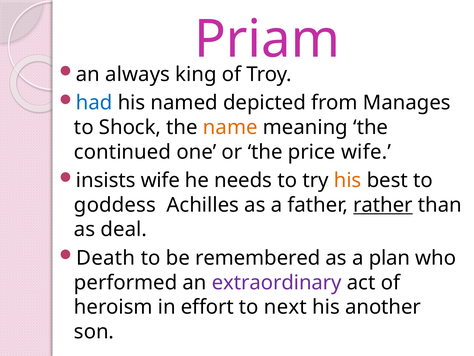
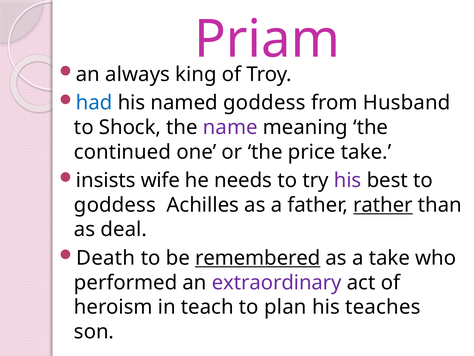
named depicted: depicted -> goddess
Manages: Manages -> Husband
name colour: orange -> purple
price wife: wife -> take
his at (348, 180) colour: orange -> purple
remembered underline: none -> present
a plan: plan -> take
effort: effort -> teach
next: next -> plan
another: another -> teaches
